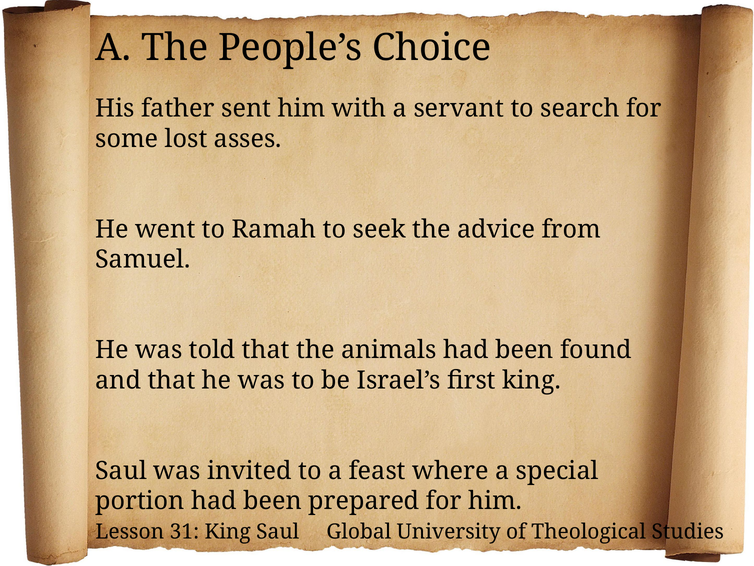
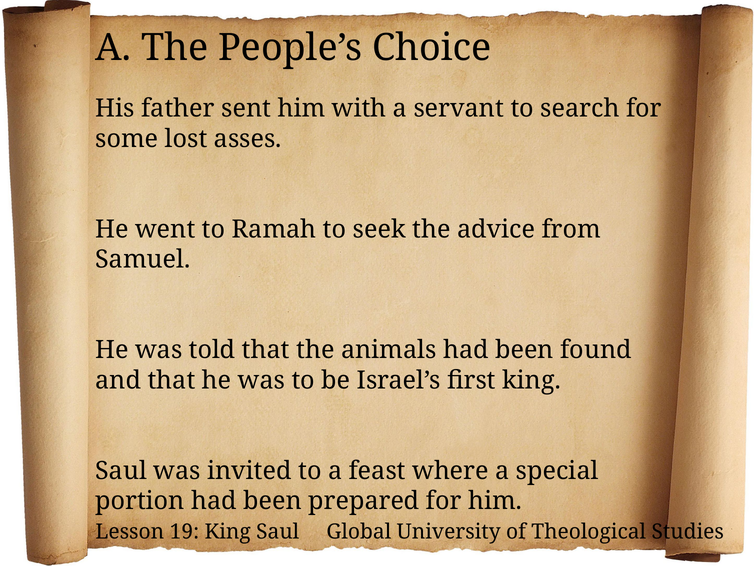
31: 31 -> 19
